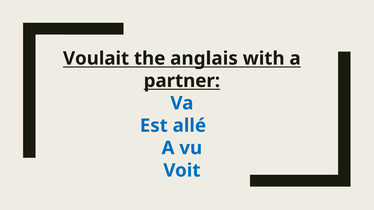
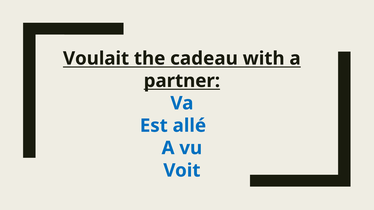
anglais: anglais -> cadeau
